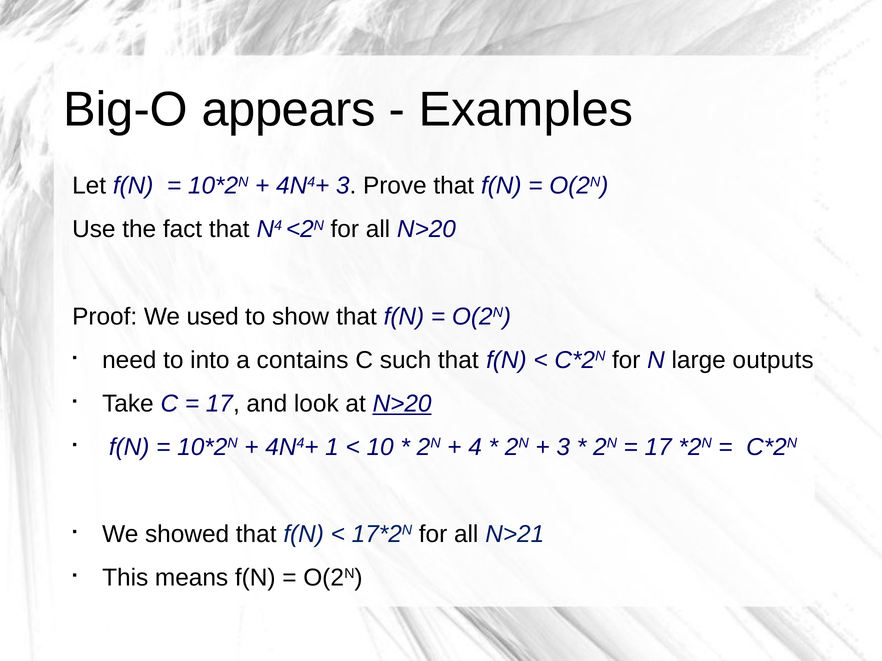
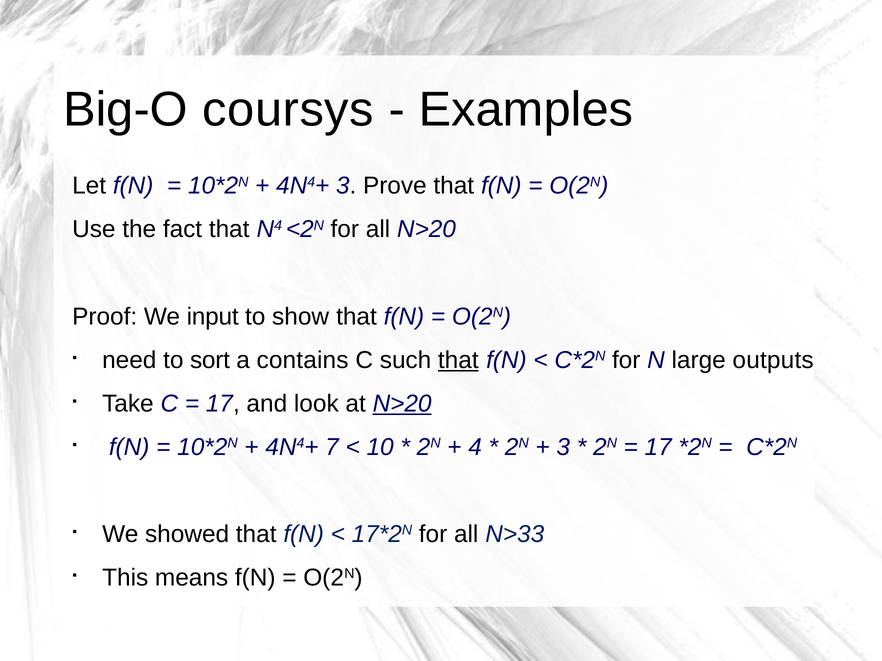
appears: appears -> coursys
used: used -> input
into: into -> sort
that at (458, 360) underline: none -> present
1: 1 -> 7
N>21: N>21 -> N>33
